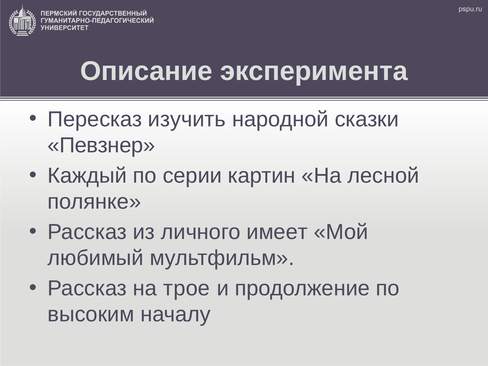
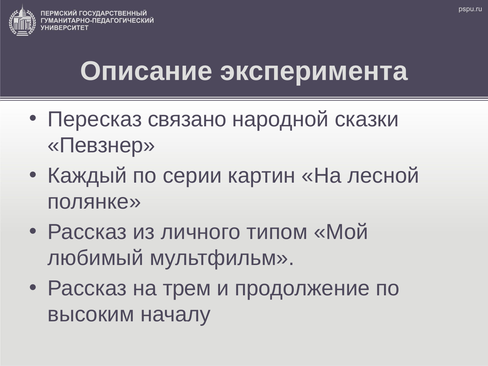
изучить: изучить -> связано
имеет: имеет -> типом
трое: трое -> трем
